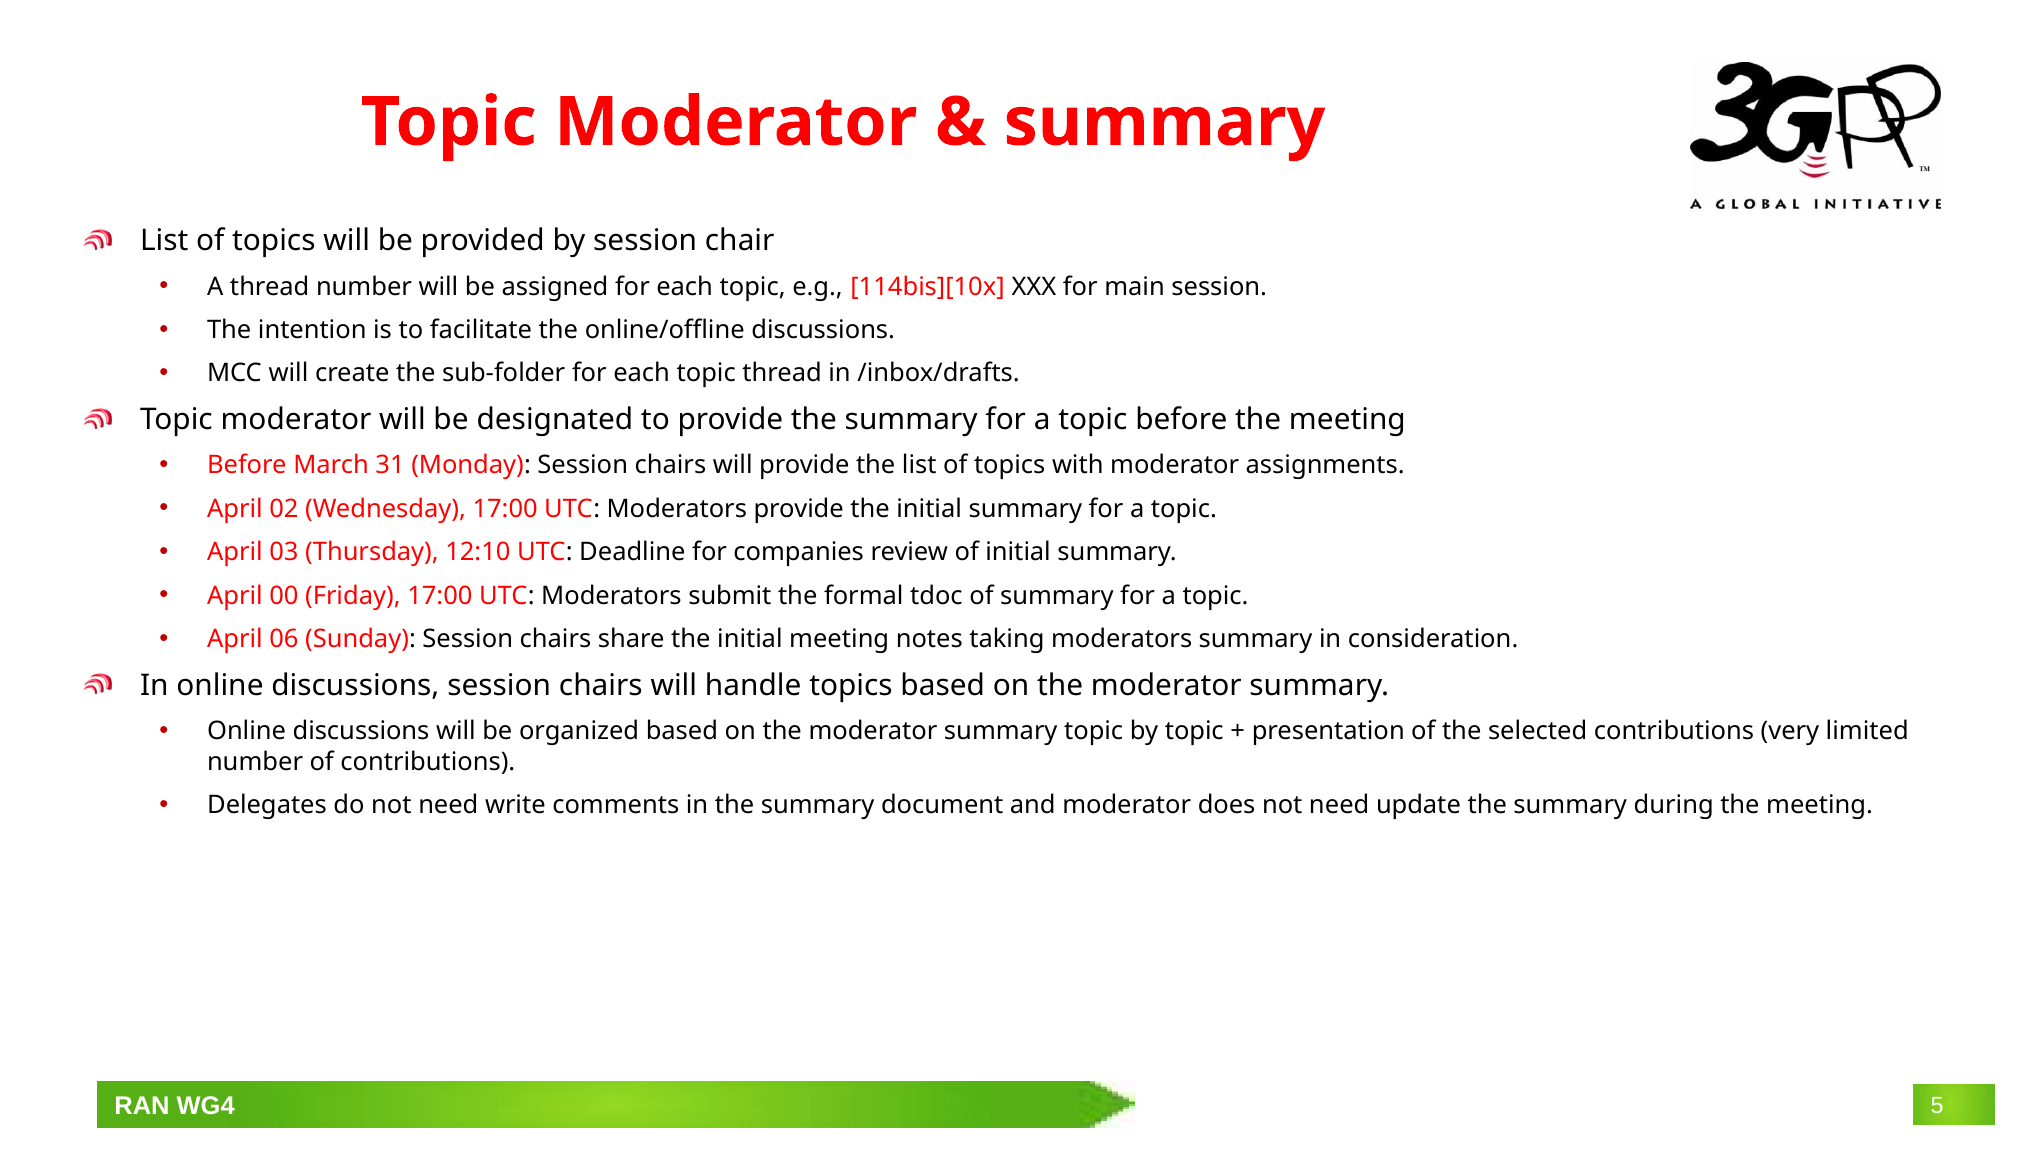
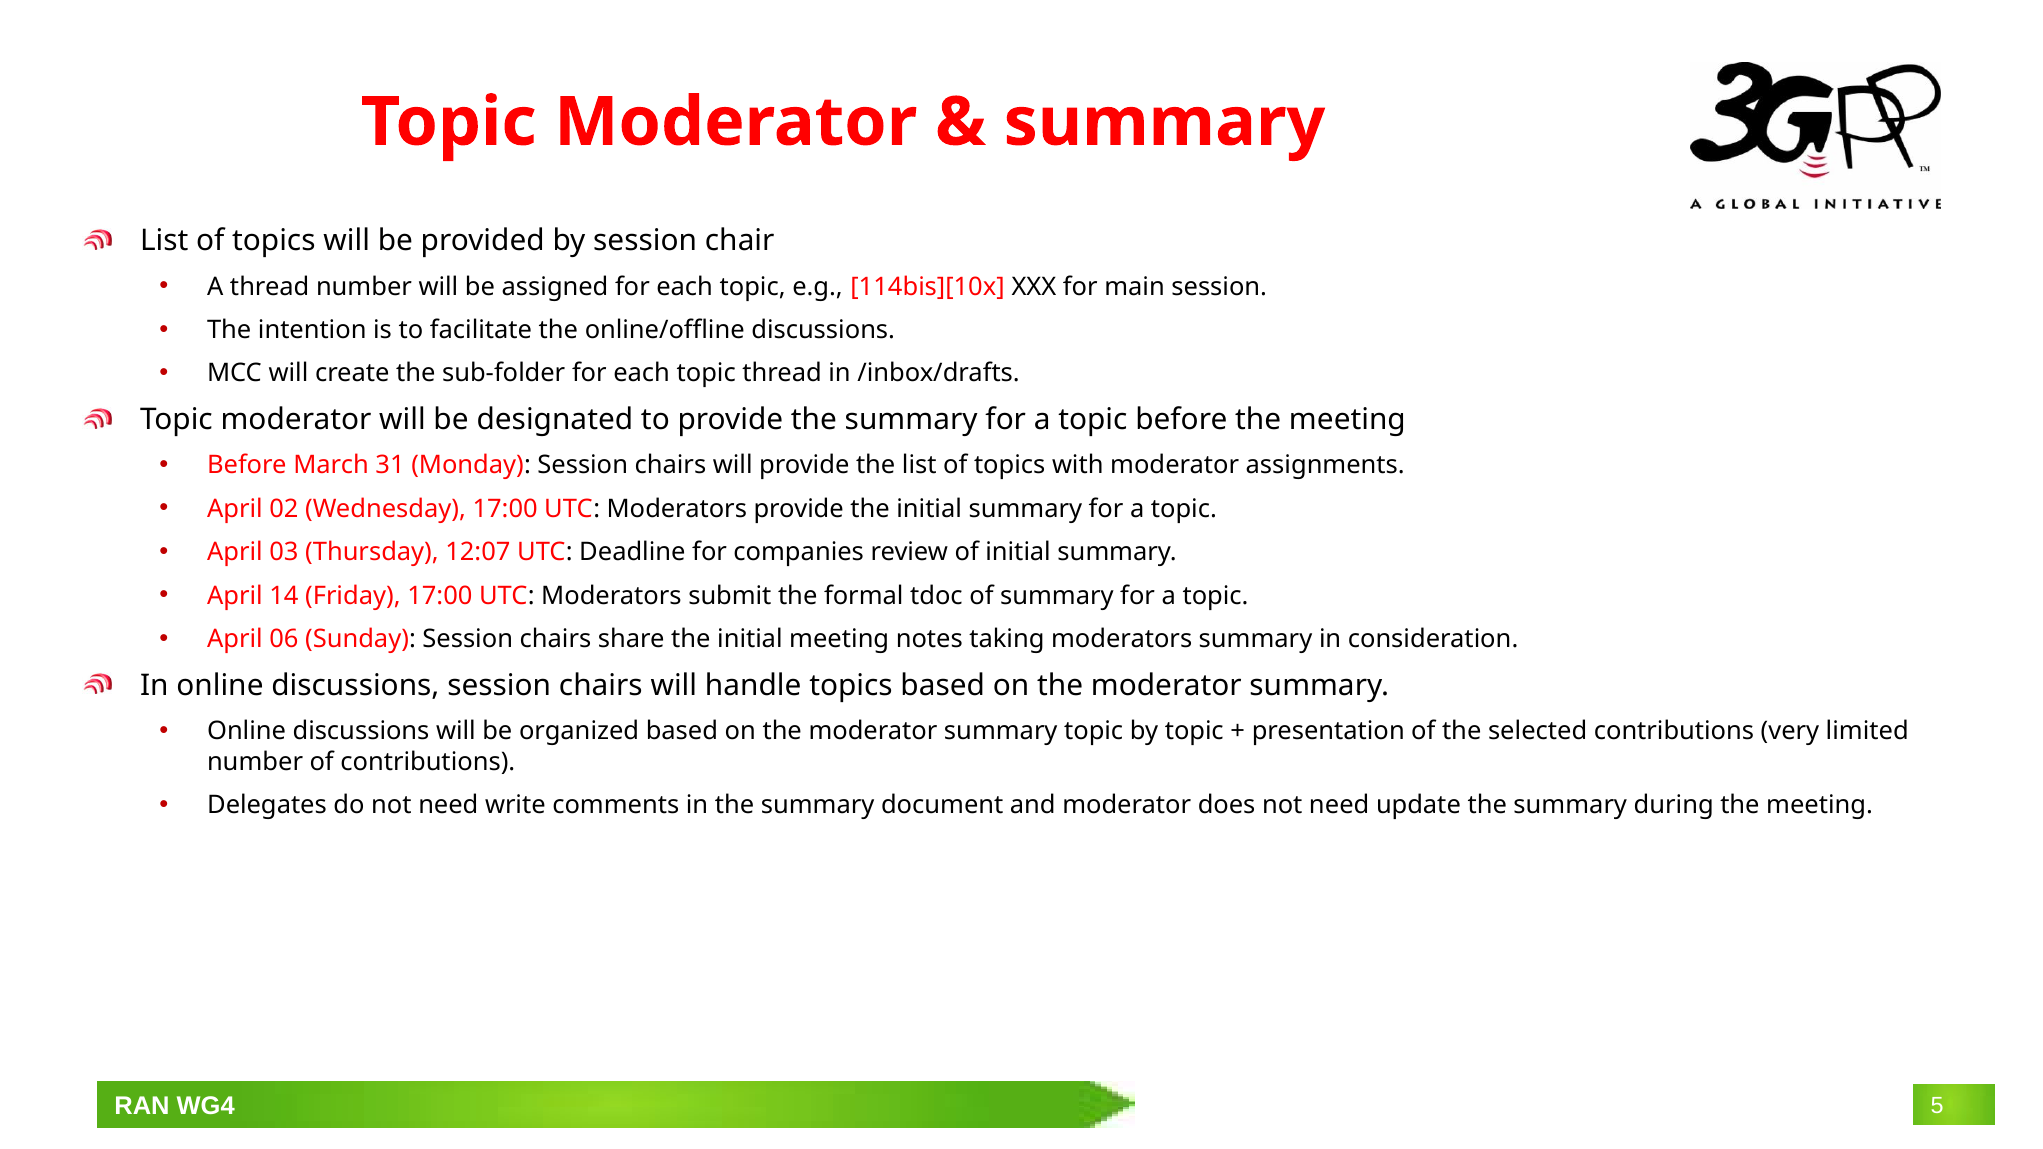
12:10: 12:10 -> 12:07
00: 00 -> 14
